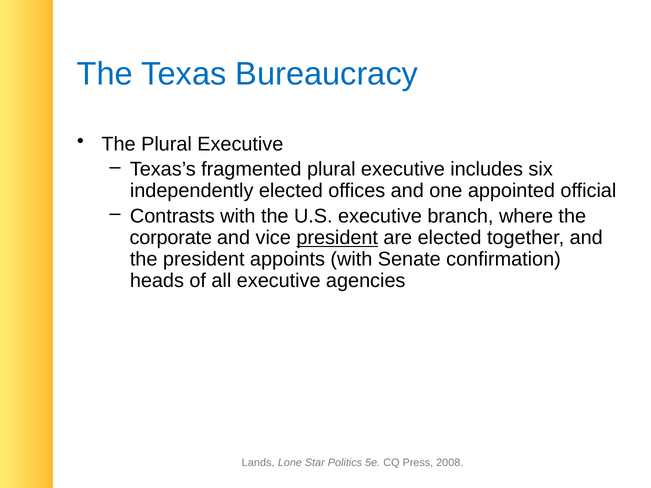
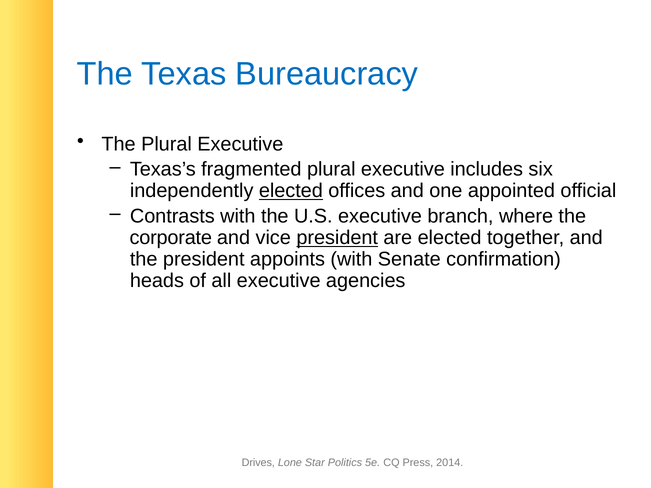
elected at (291, 191) underline: none -> present
Lands: Lands -> Drives
2008: 2008 -> 2014
